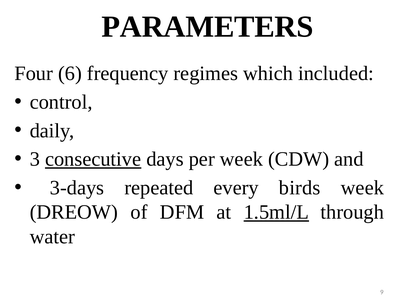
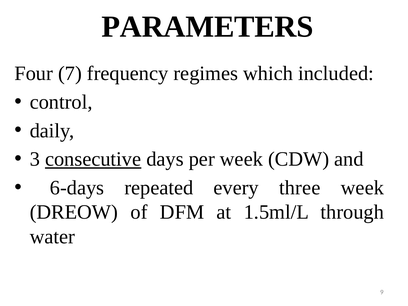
6: 6 -> 7
3-days: 3-days -> 6-days
birds: birds -> three
1.5ml/L underline: present -> none
